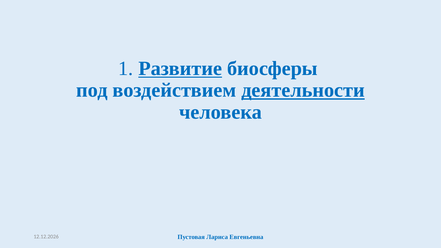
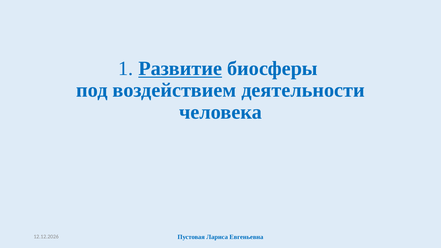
деятельности underline: present -> none
